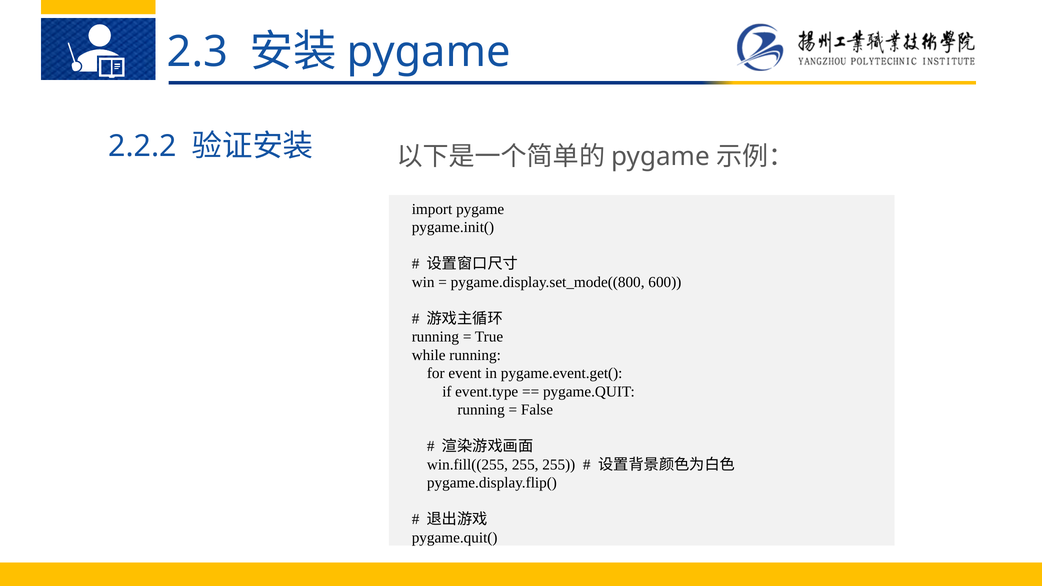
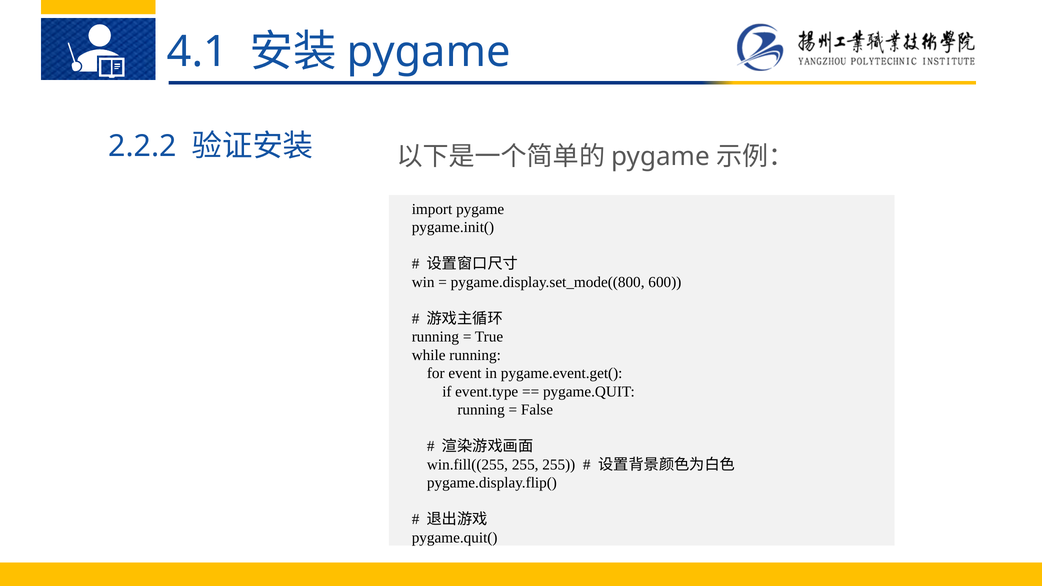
2.3: 2.3 -> 4.1
